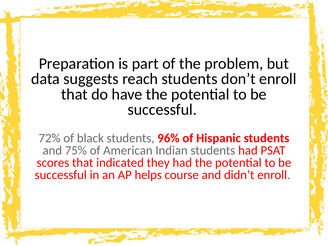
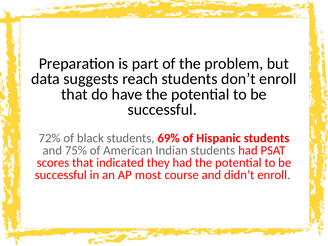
96%: 96% -> 69%
helps: helps -> most
